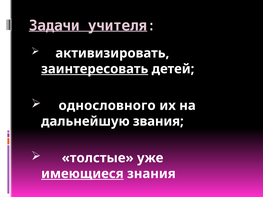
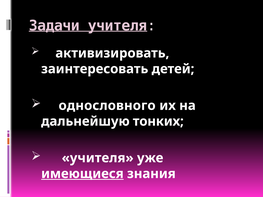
заинтересовать underline: present -> none
звания: звания -> тонких
толстые at (98, 158): толстые -> учителя
